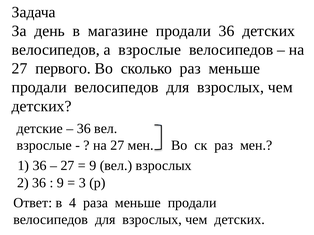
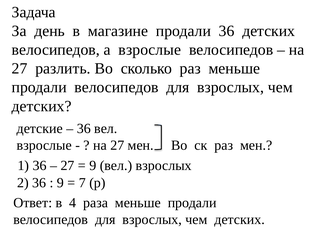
первого: первого -> разлить
3: 3 -> 7
